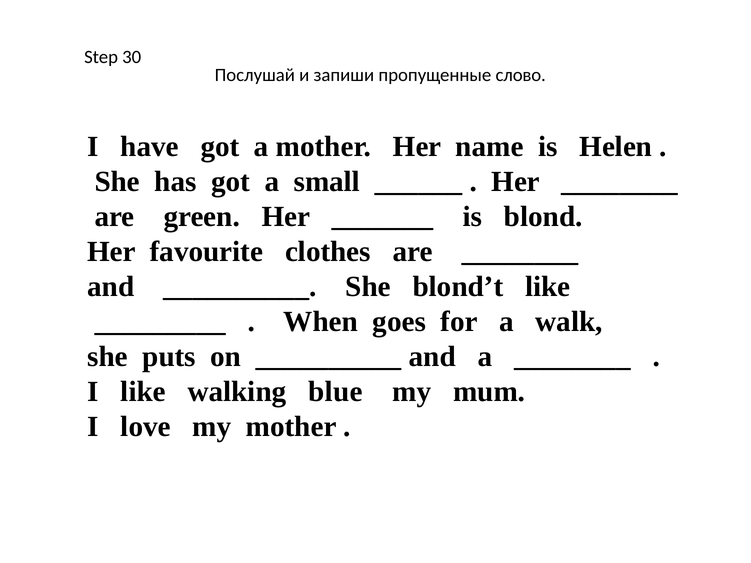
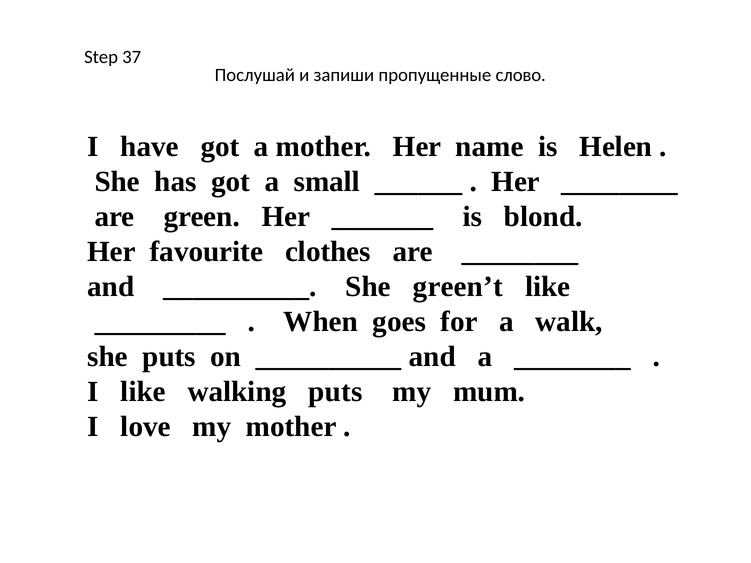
30: 30 -> 37
blond’t: blond’t -> green’t
walking blue: blue -> puts
